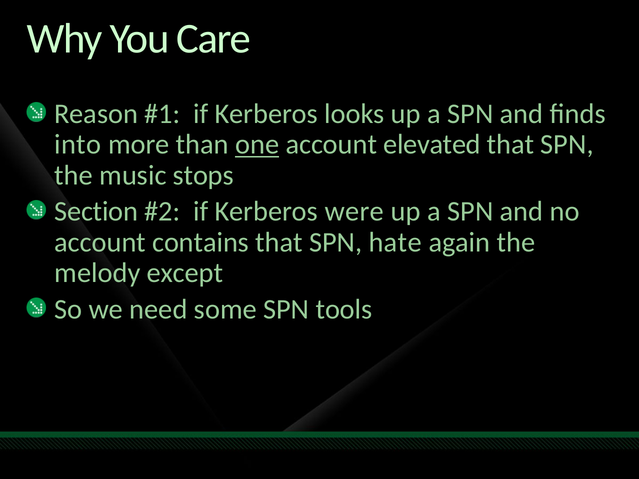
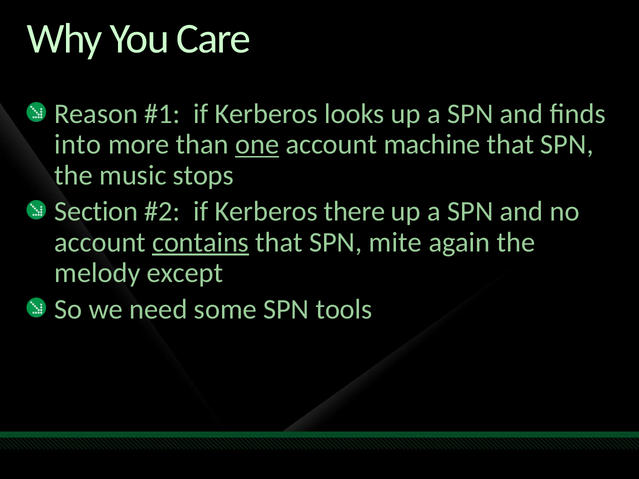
elevated: elevated -> machine
were: were -> there
contains underline: none -> present
hate: hate -> mite
